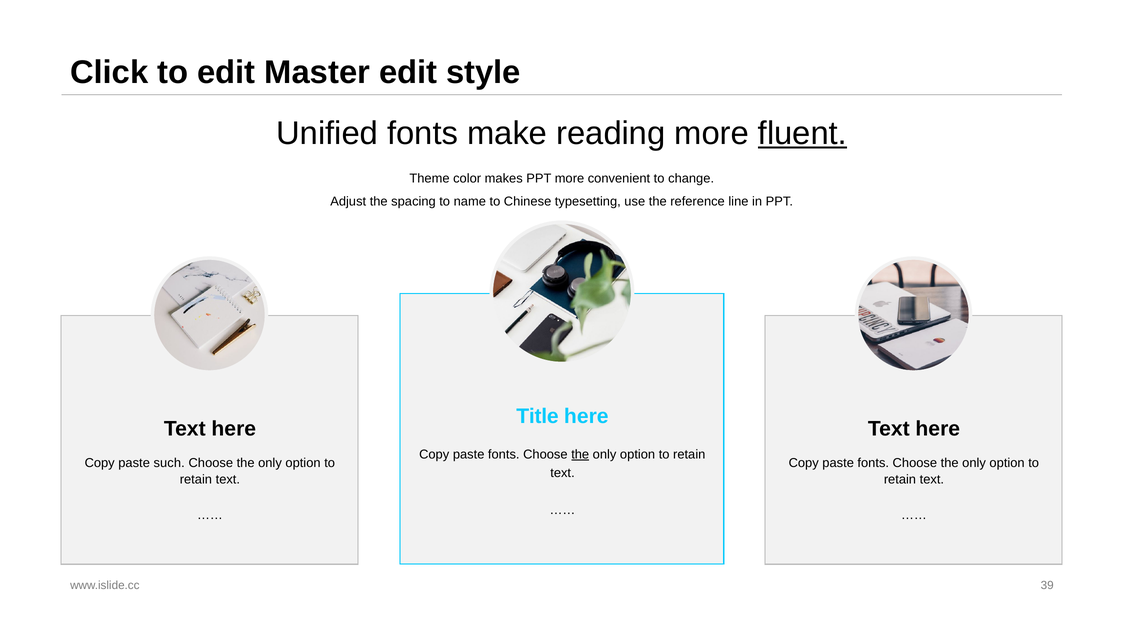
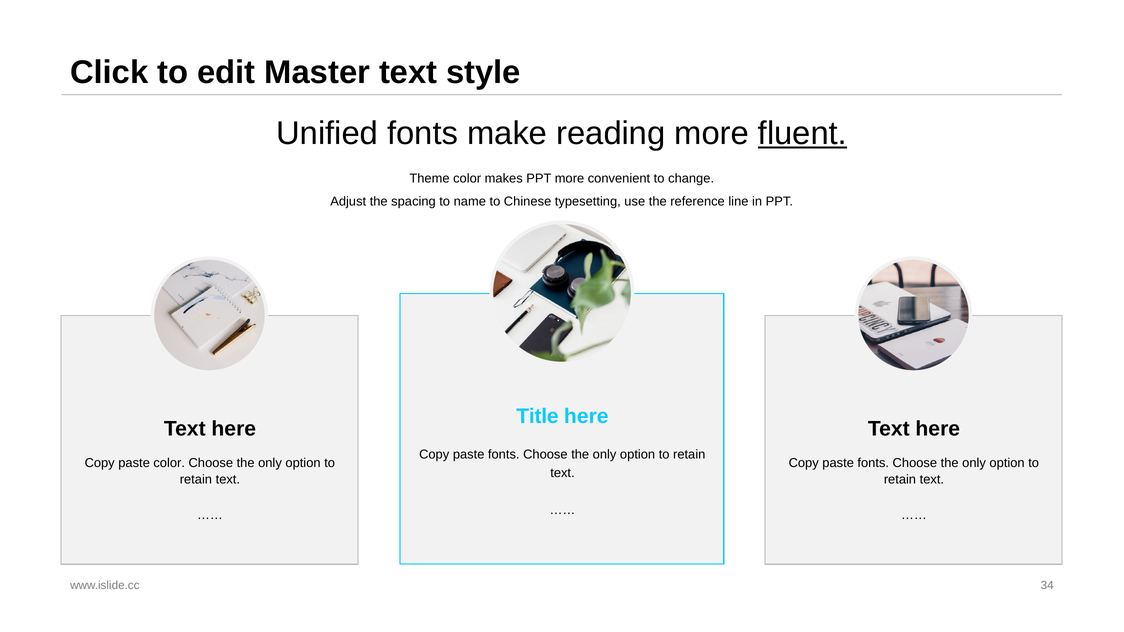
Master edit: edit -> text
the at (580, 455) underline: present -> none
paste such: such -> color
39: 39 -> 34
